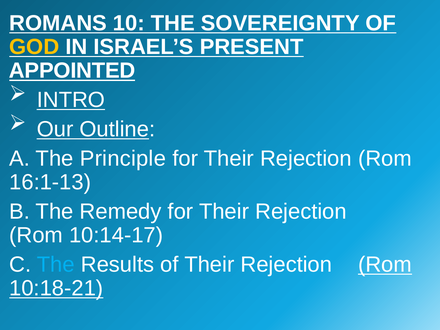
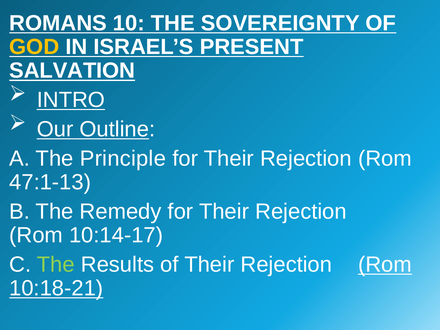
APPOINTED: APPOINTED -> SALVATION
16:1-13: 16:1-13 -> 47:1-13
The at (56, 264) colour: light blue -> light green
